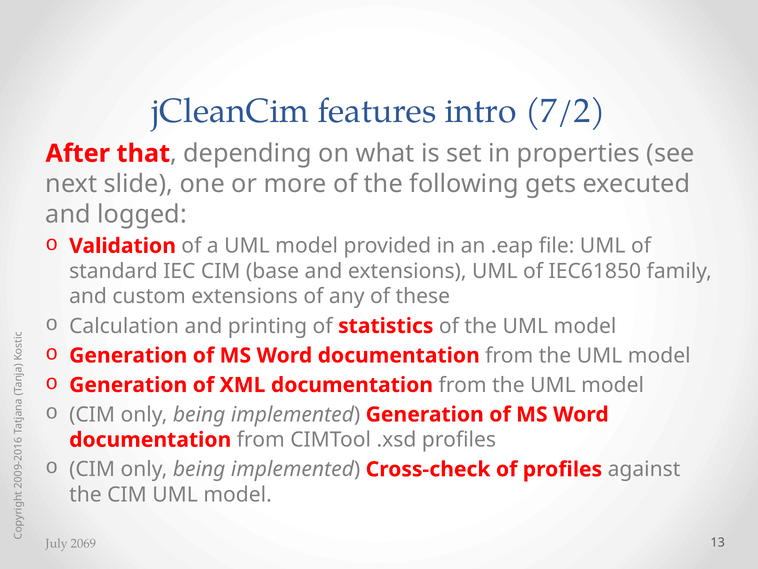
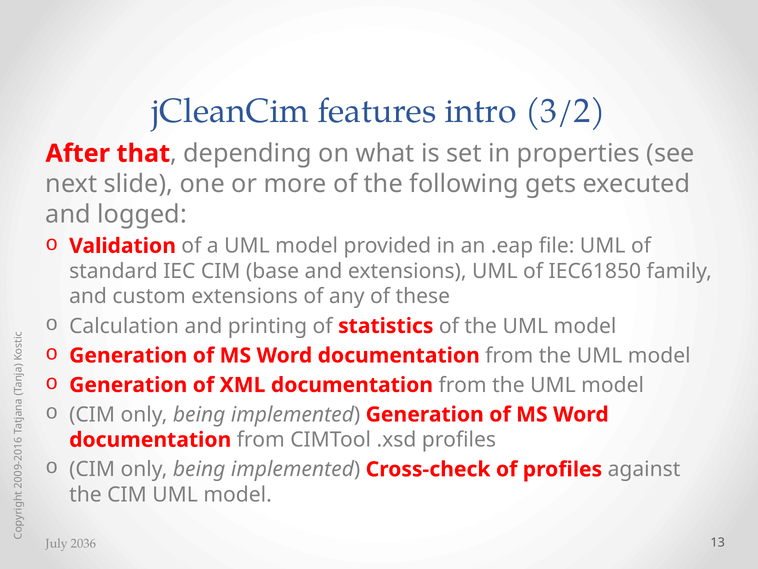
7/2: 7/2 -> 3/2
2069: 2069 -> 2036
